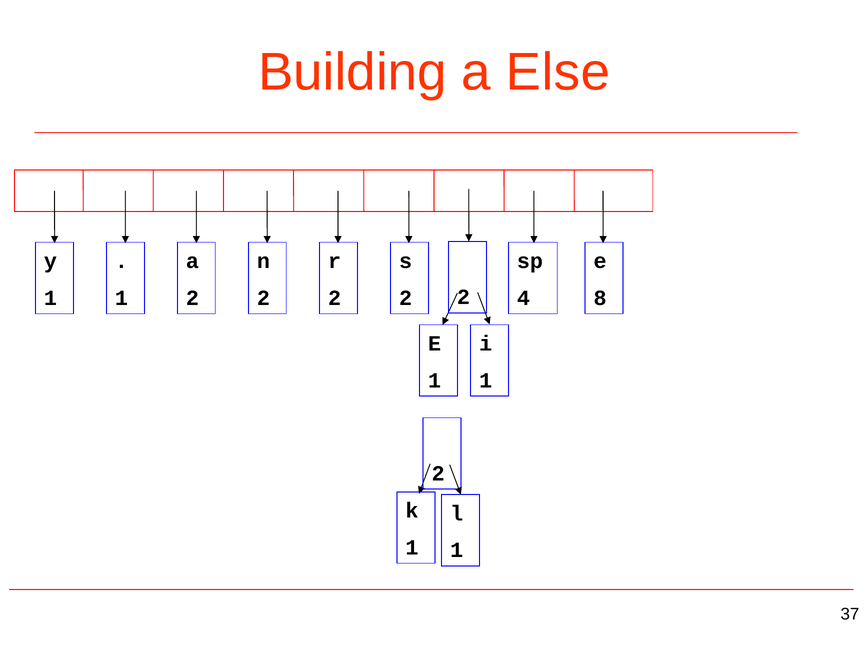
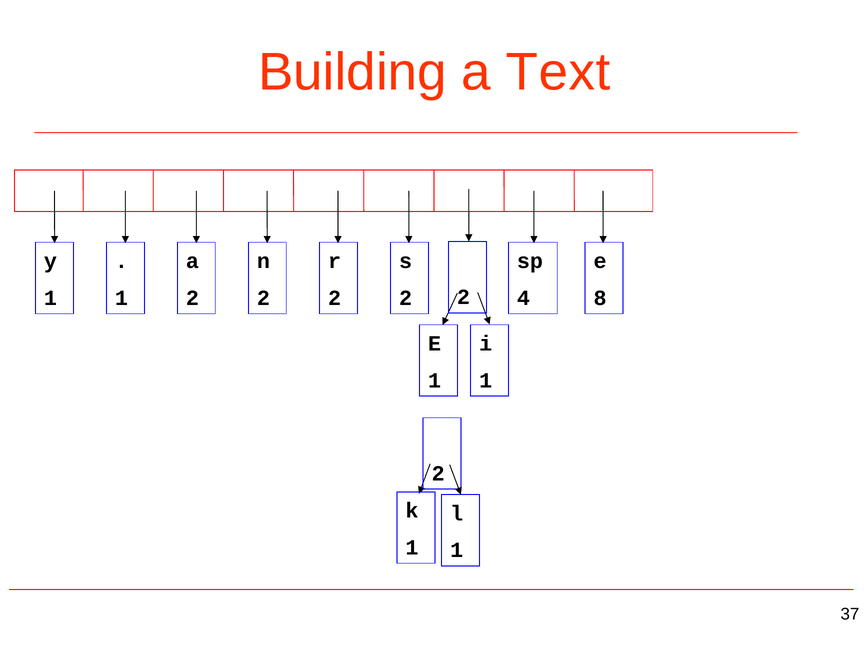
Else: Else -> Text
